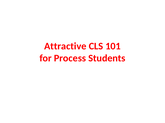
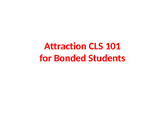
Attractive: Attractive -> Attraction
Process: Process -> Bonded
